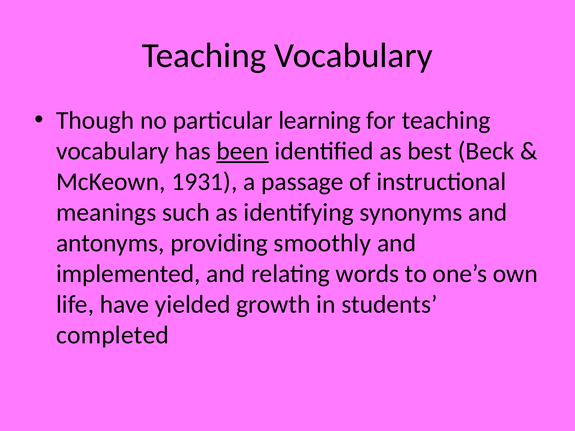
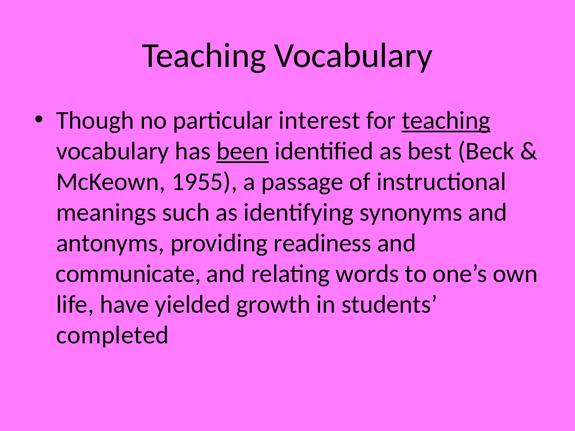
learning: learning -> interest
teaching at (446, 121) underline: none -> present
1931: 1931 -> 1955
smoothly: smoothly -> readiness
implemented: implemented -> communicate
